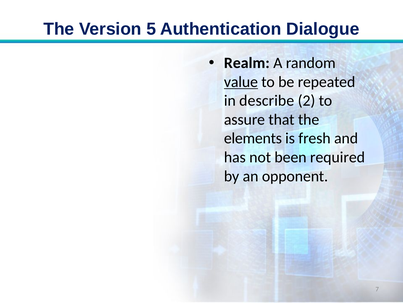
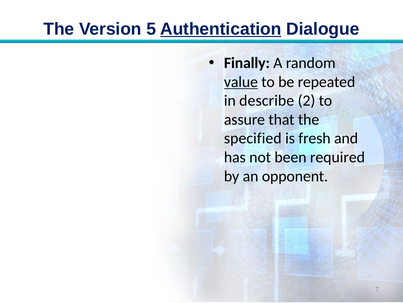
Authentication underline: none -> present
Realm: Realm -> Finally
elements: elements -> specified
